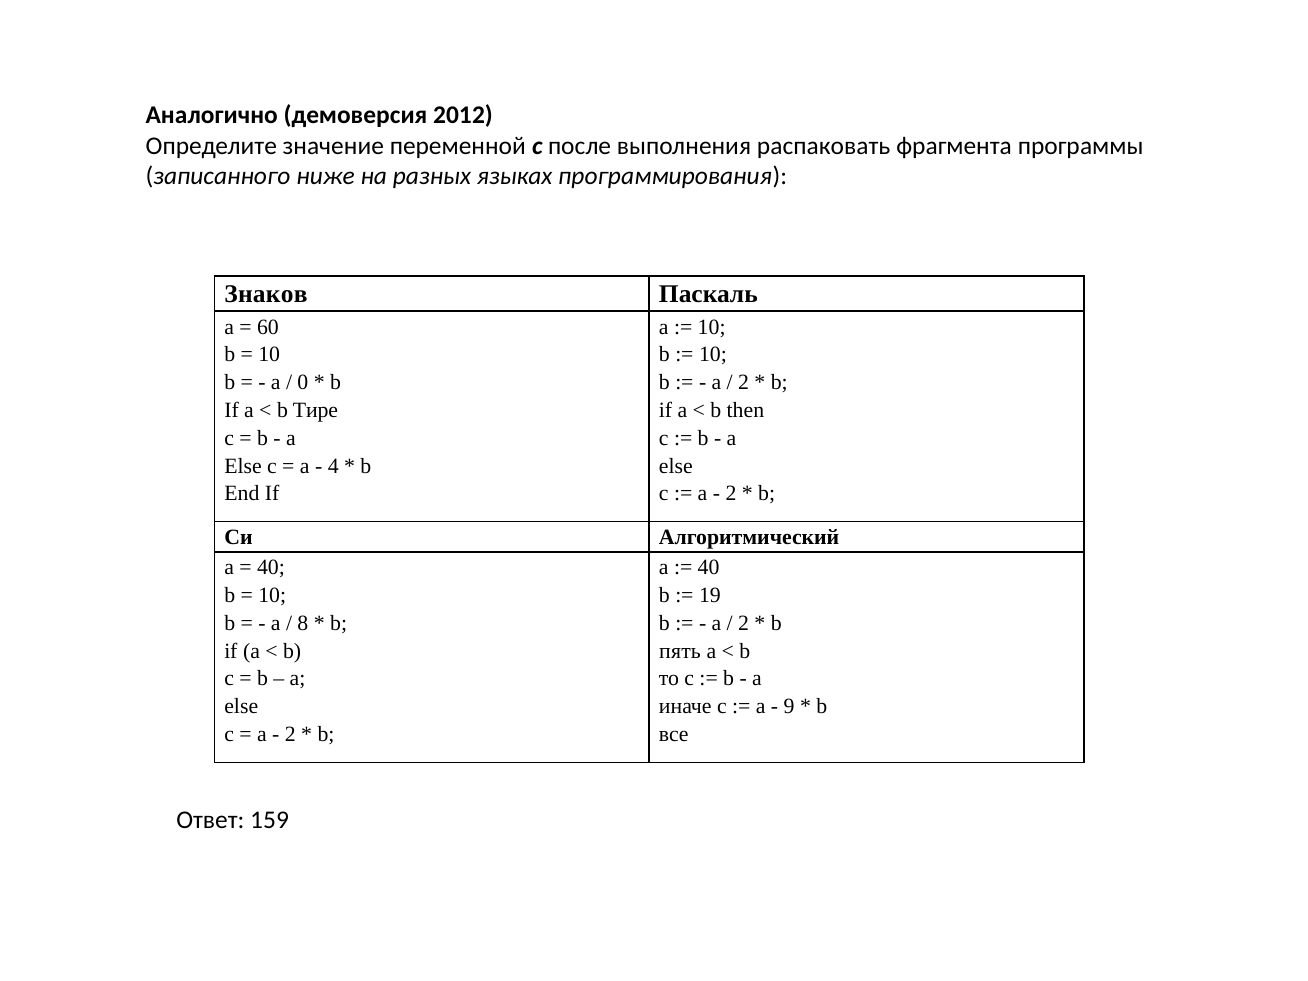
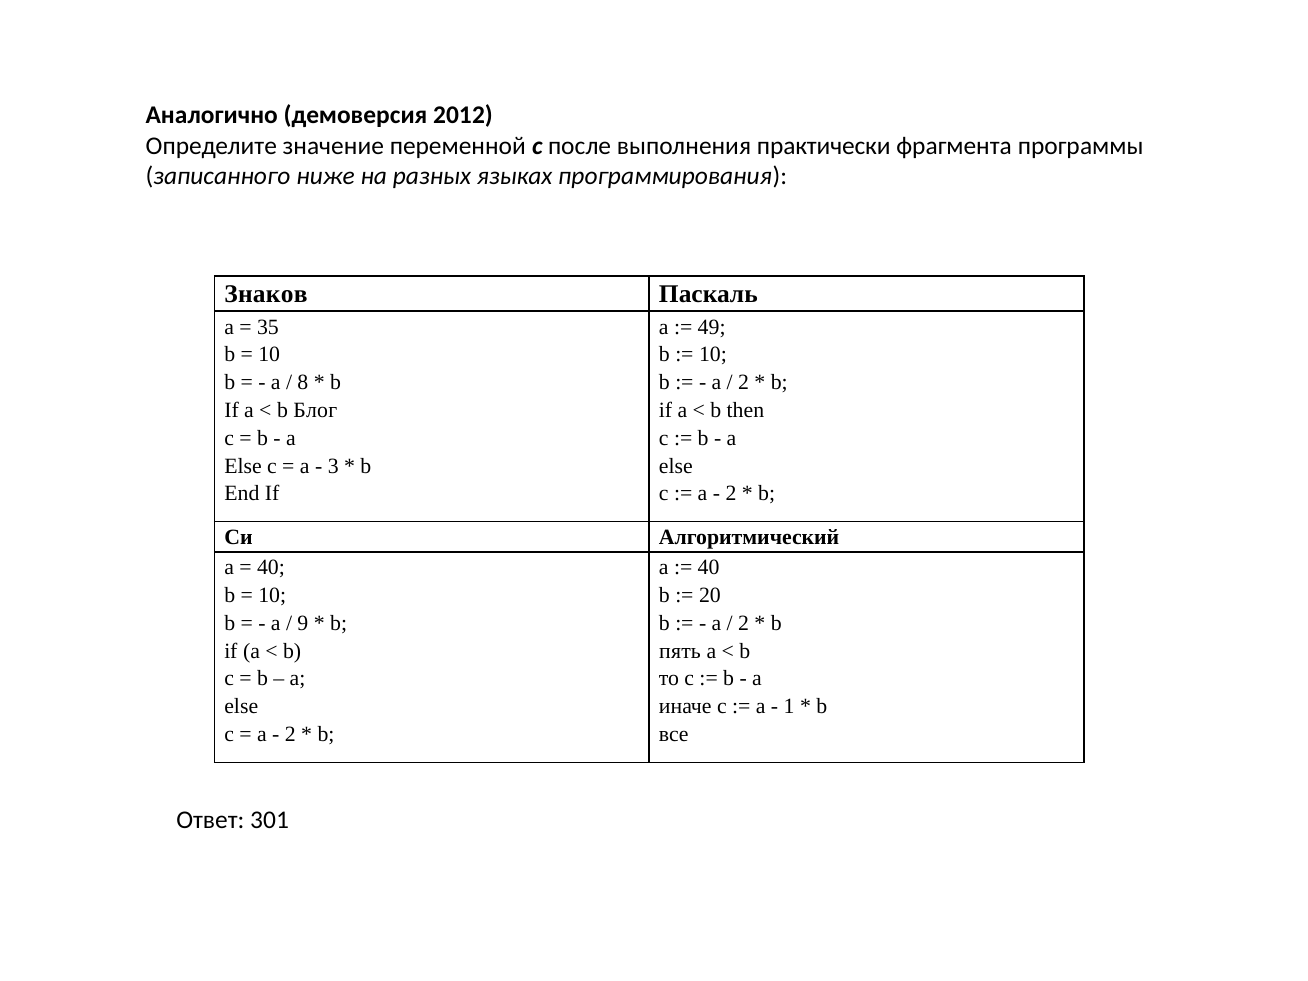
распаковать: распаковать -> практически
60: 60 -> 35
10 at (712, 327): 10 -> 49
0: 0 -> 8
Тире: Тире -> Блог
4: 4 -> 3
19: 19 -> 20
8: 8 -> 9
9: 9 -> 1
159: 159 -> 301
